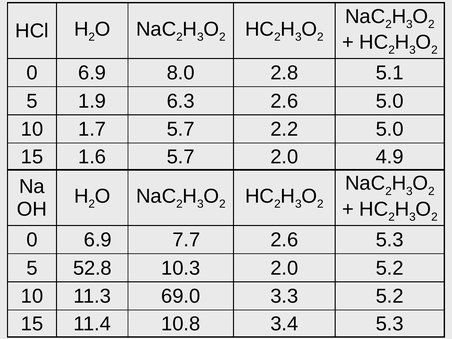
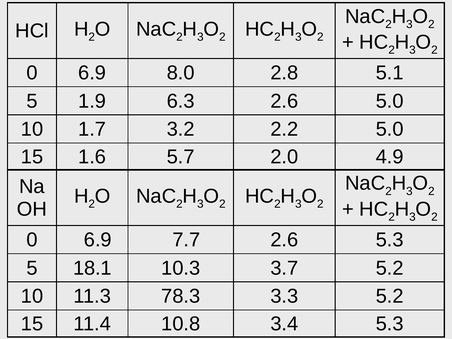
1.7 5.7: 5.7 -> 3.2
52.8: 52.8 -> 18.1
10.3 2.0: 2.0 -> 3.7
69.0: 69.0 -> 78.3
